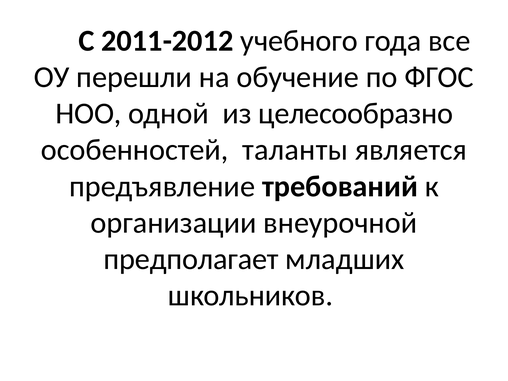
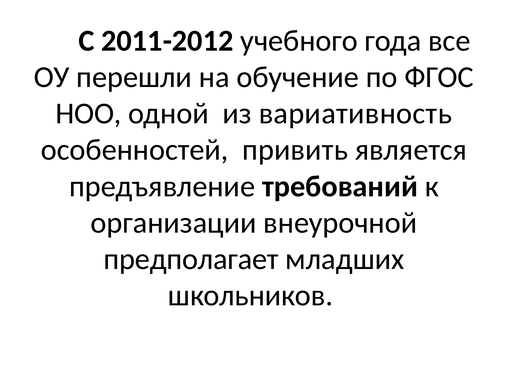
целесообразно: целесообразно -> вариативность
таланты: таланты -> привить
